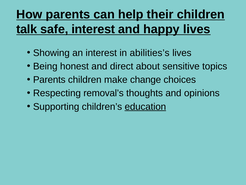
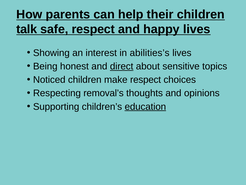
safe interest: interest -> respect
direct underline: none -> present
Parents at (49, 80): Parents -> Noticed
make change: change -> respect
